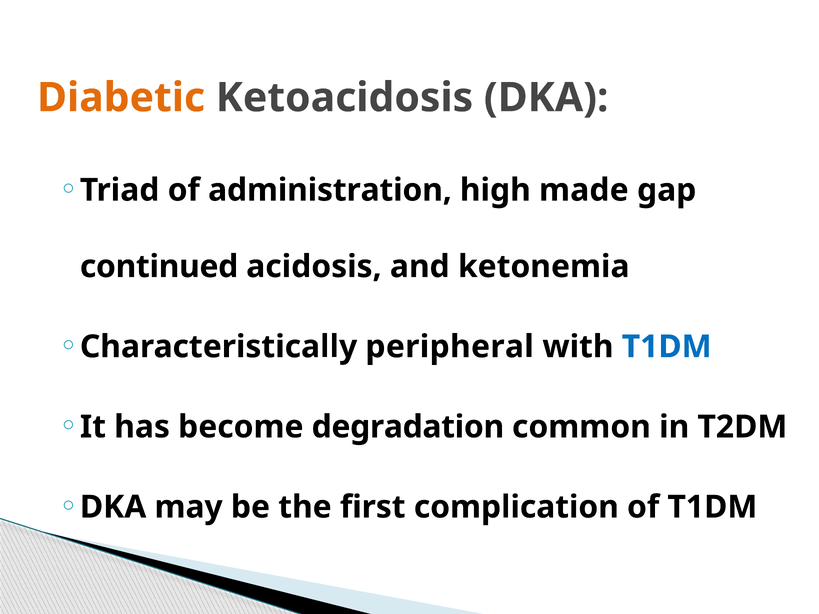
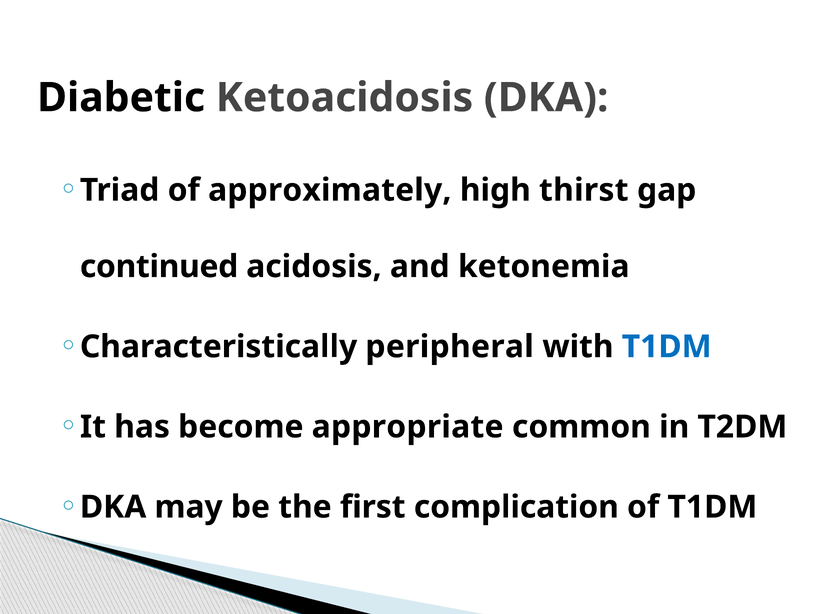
Diabetic colour: orange -> black
administration: administration -> approximately
made: made -> thirst
degradation: degradation -> appropriate
